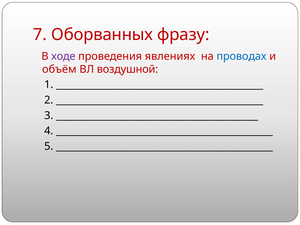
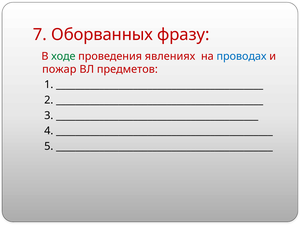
ходе colour: purple -> green
объём: объём -> пожар
воздушной: воздушной -> предметов
